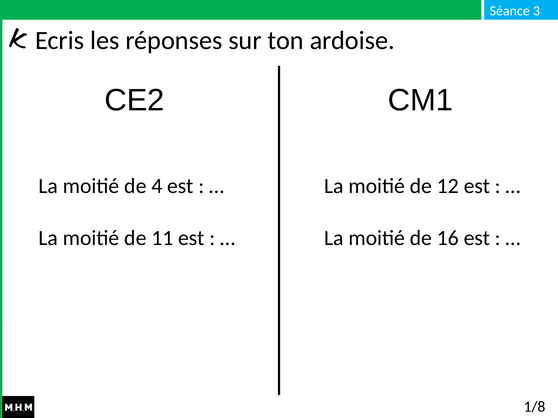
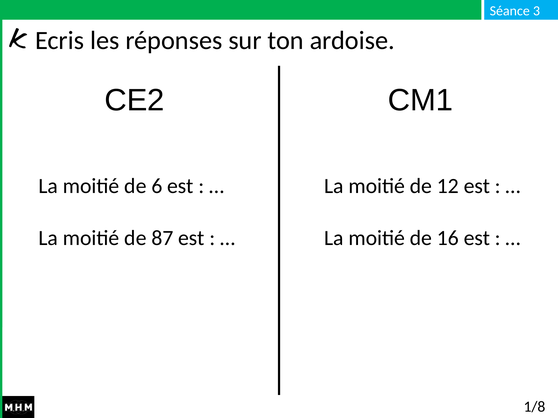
4: 4 -> 6
11: 11 -> 87
